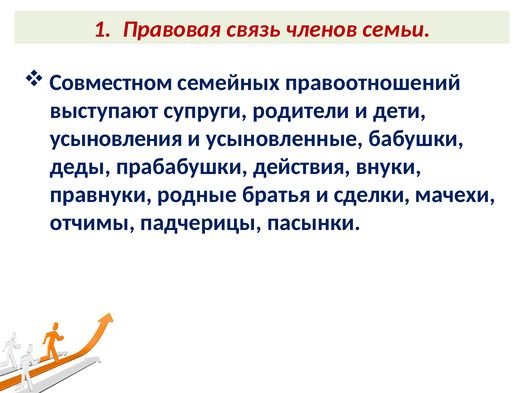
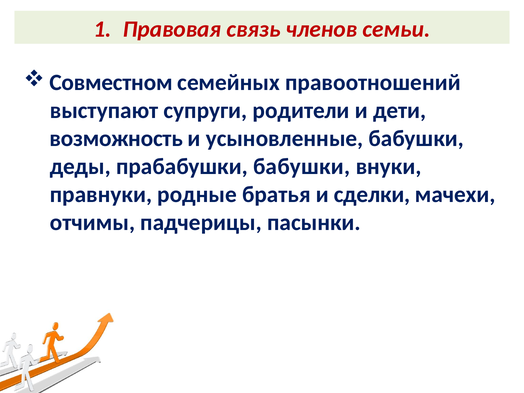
усыновления: усыновления -> возможность
прабабушки действия: действия -> бабушки
